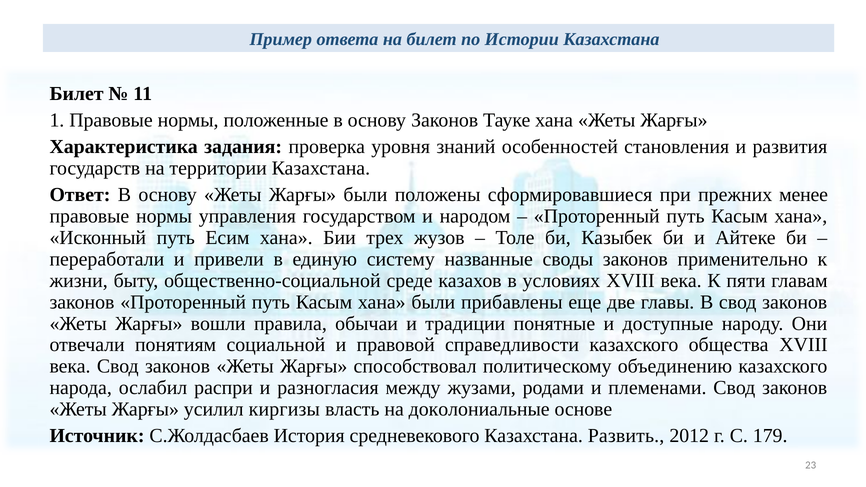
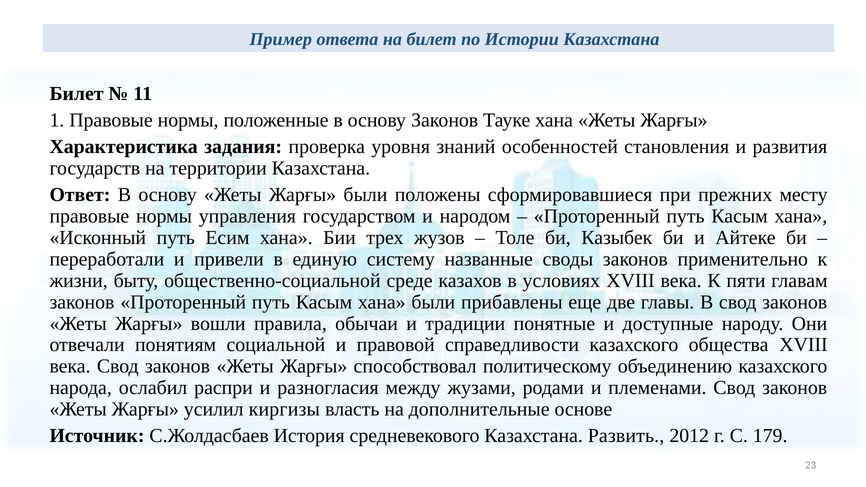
менее: менее -> месту
доколониальные: доколониальные -> дополнительные
